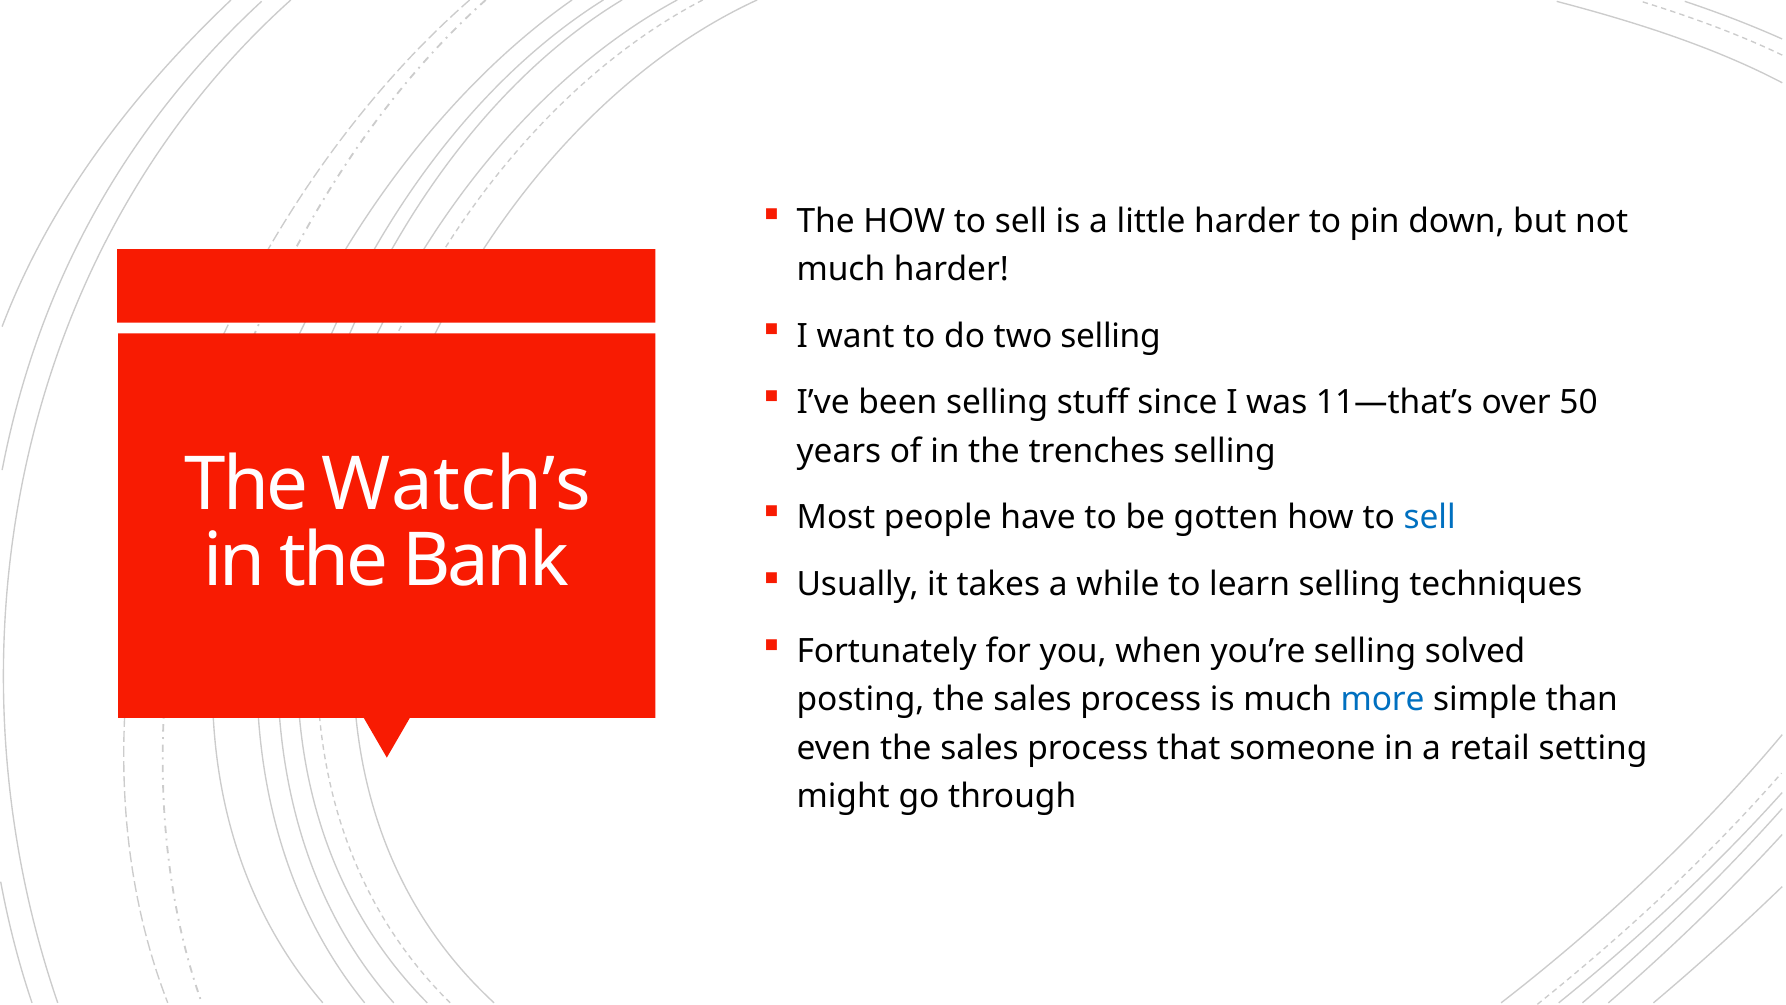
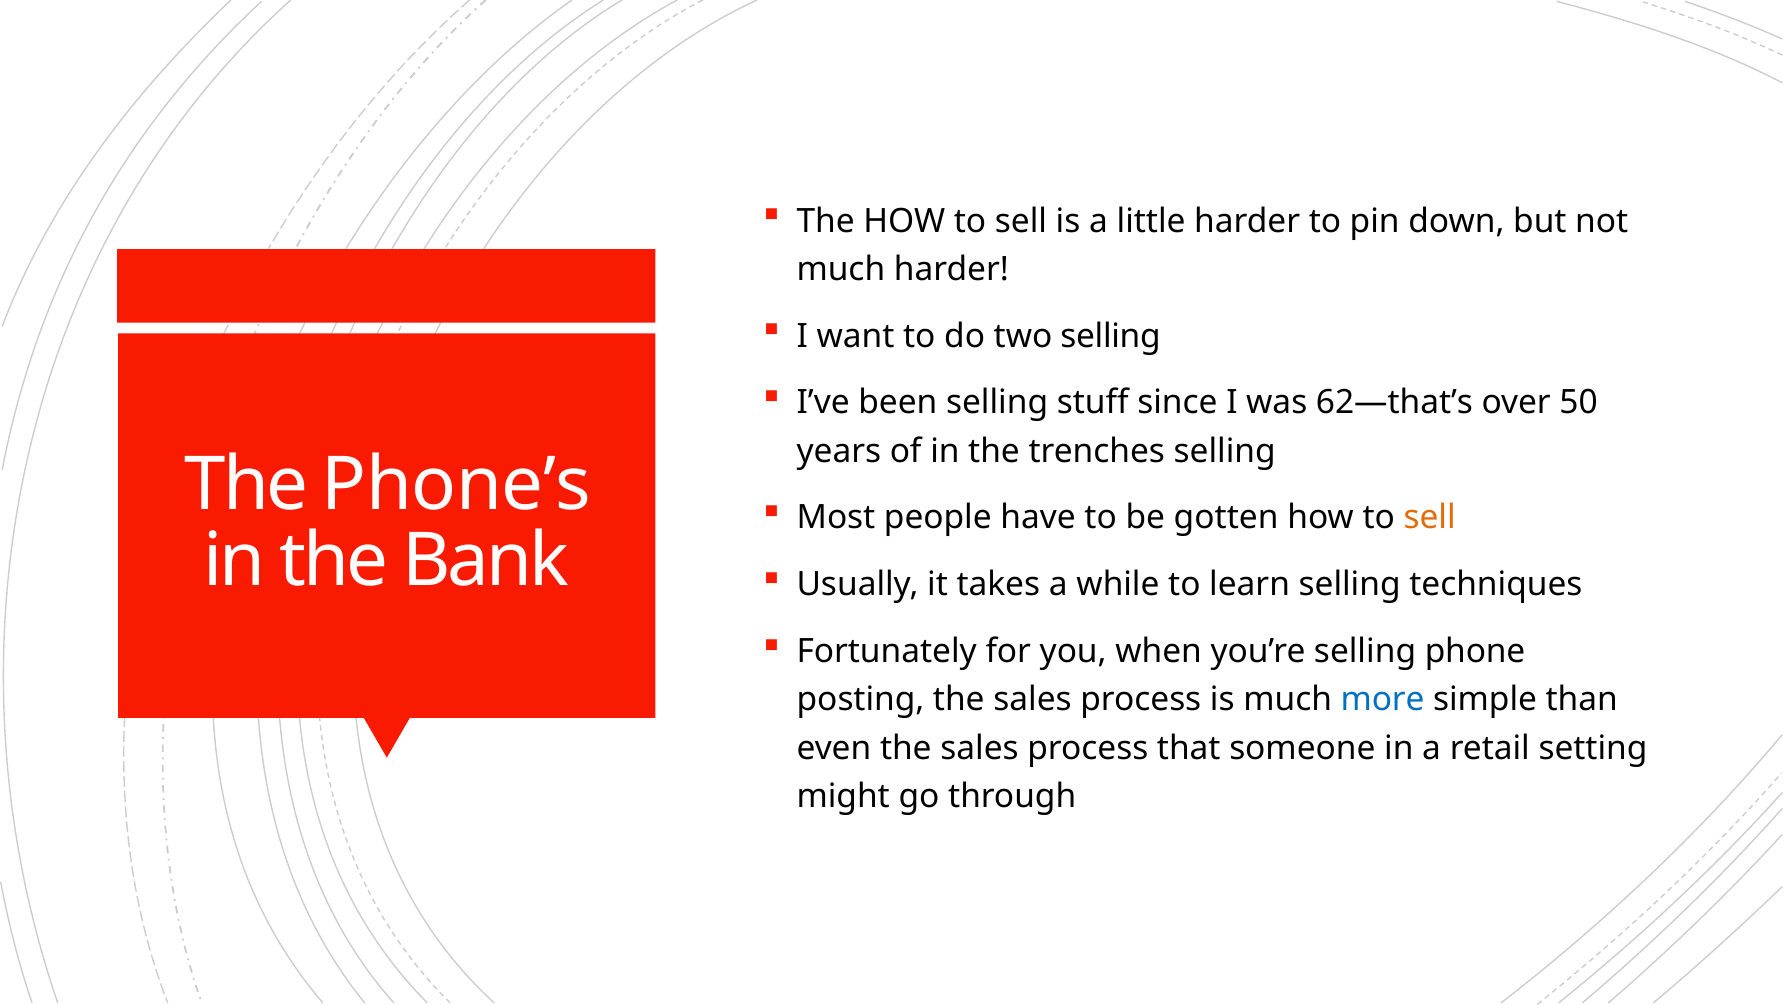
11—that’s: 11—that’s -> 62—that’s
Watch’s: Watch’s -> Phone’s
sell at (1430, 518) colour: blue -> orange
solved: solved -> phone
